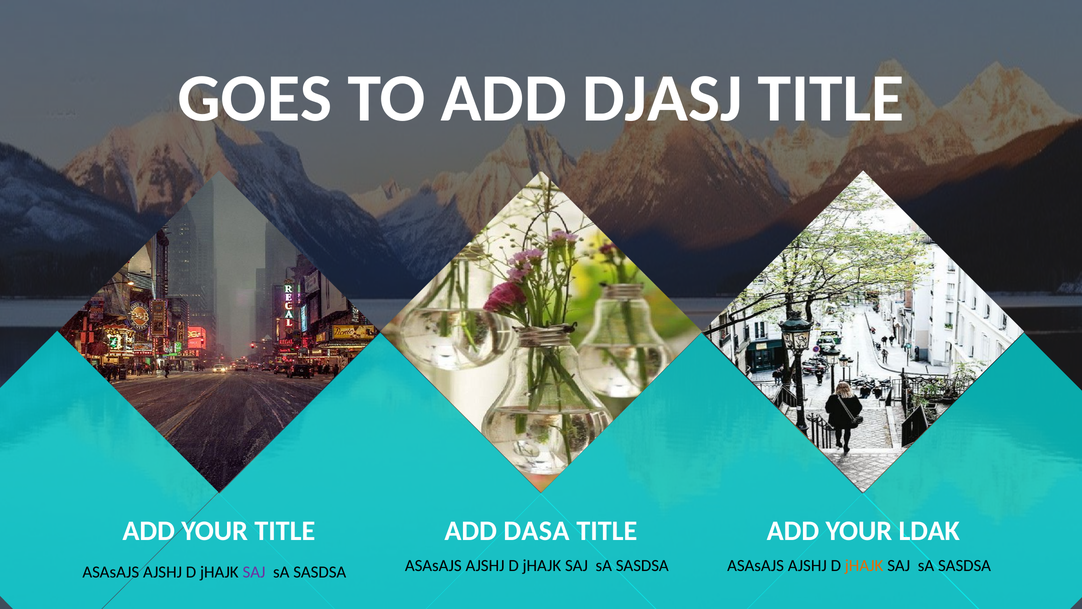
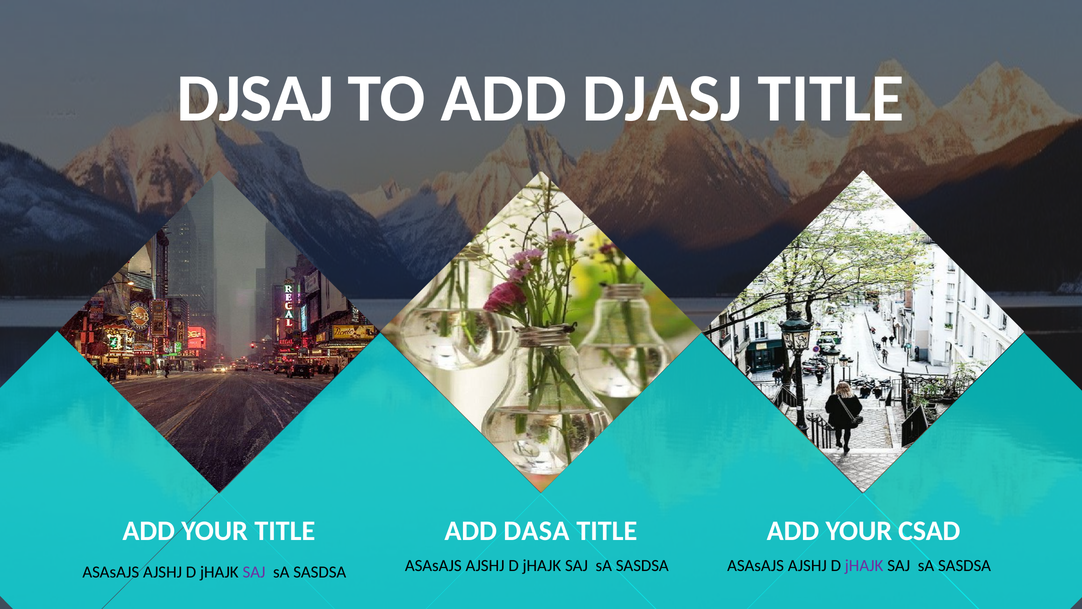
GOES: GOES -> DJSAJ
LDAK: LDAK -> CSAD
jHAJK at (864, 565) colour: orange -> purple
